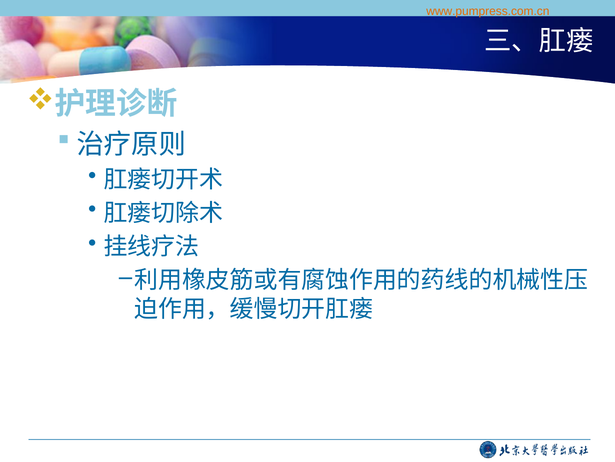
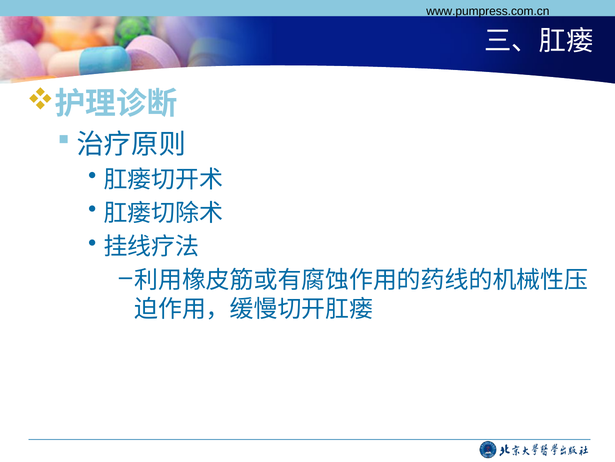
www.pumpress.com.cn colour: orange -> black
